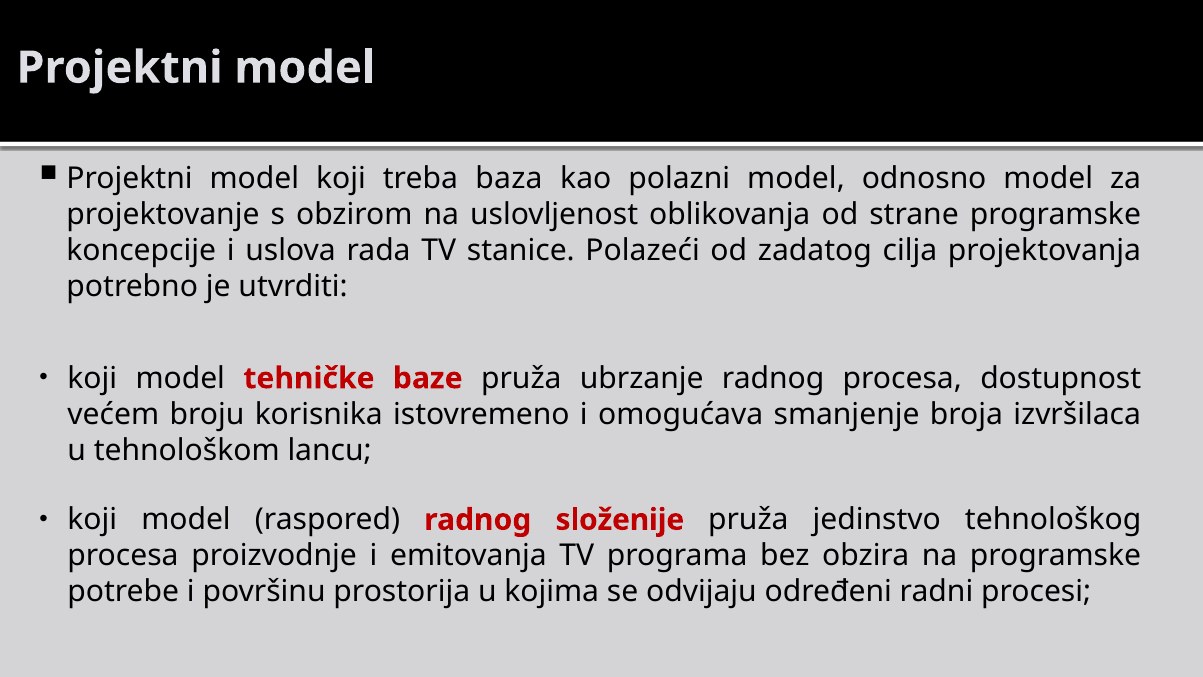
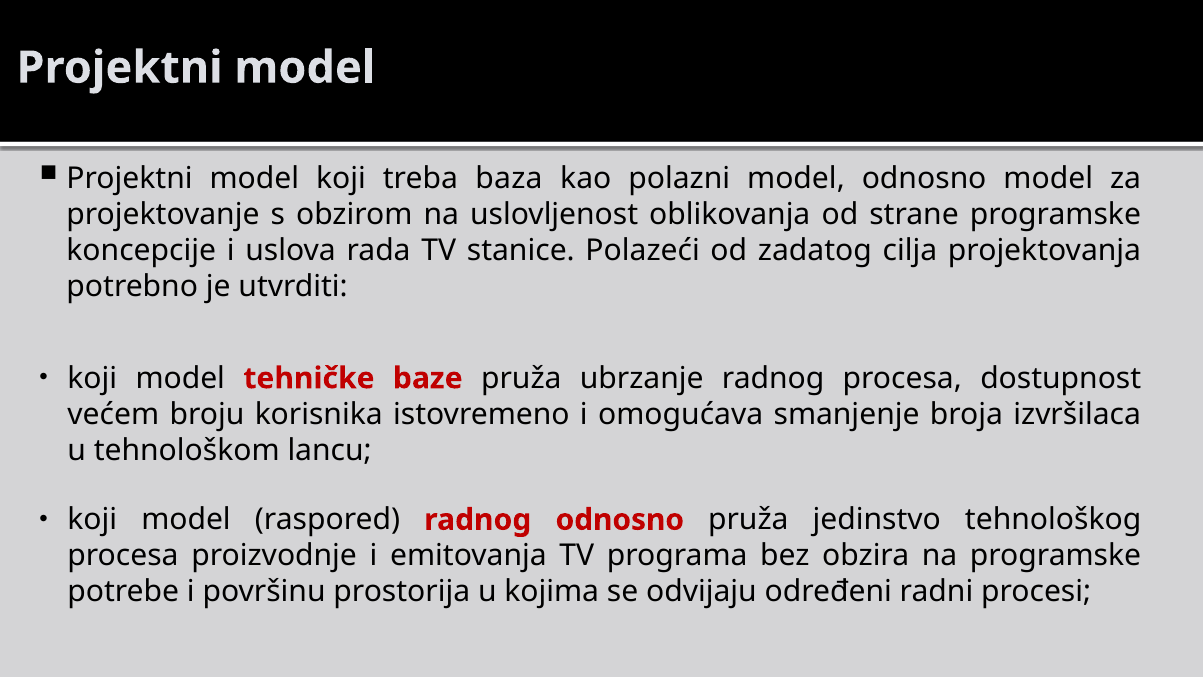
radnog složenije: složenije -> odnosno
